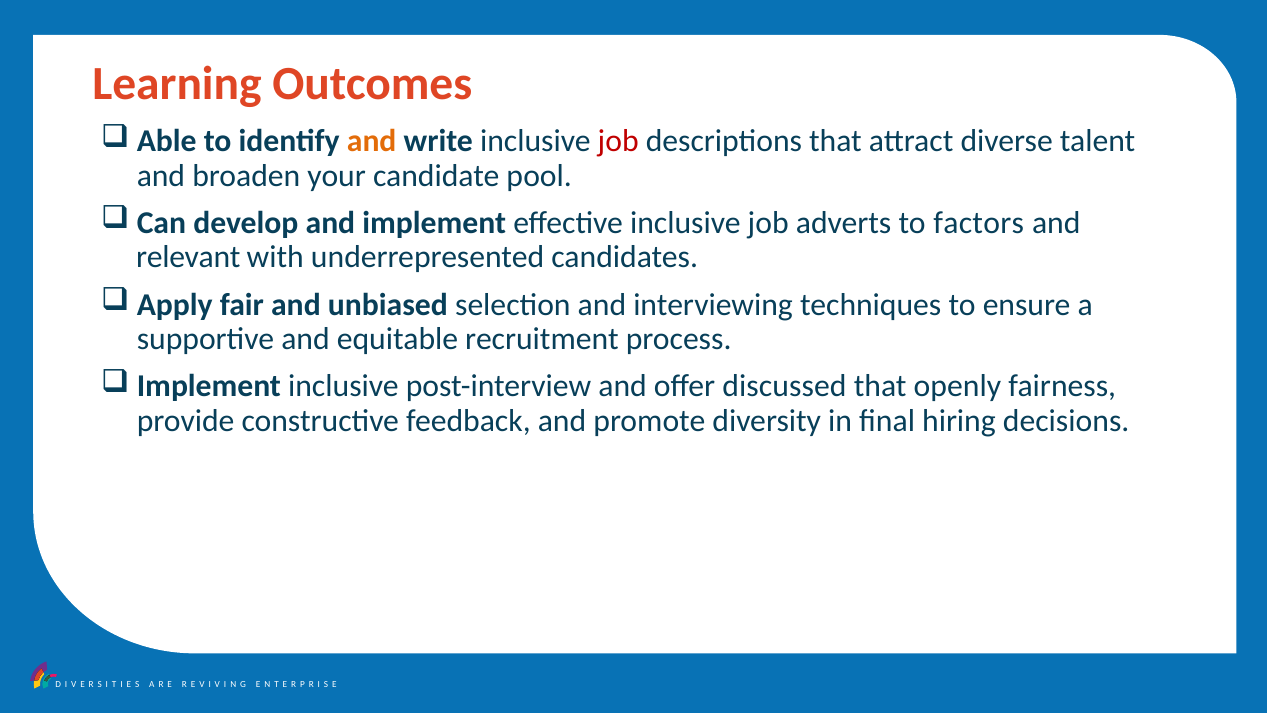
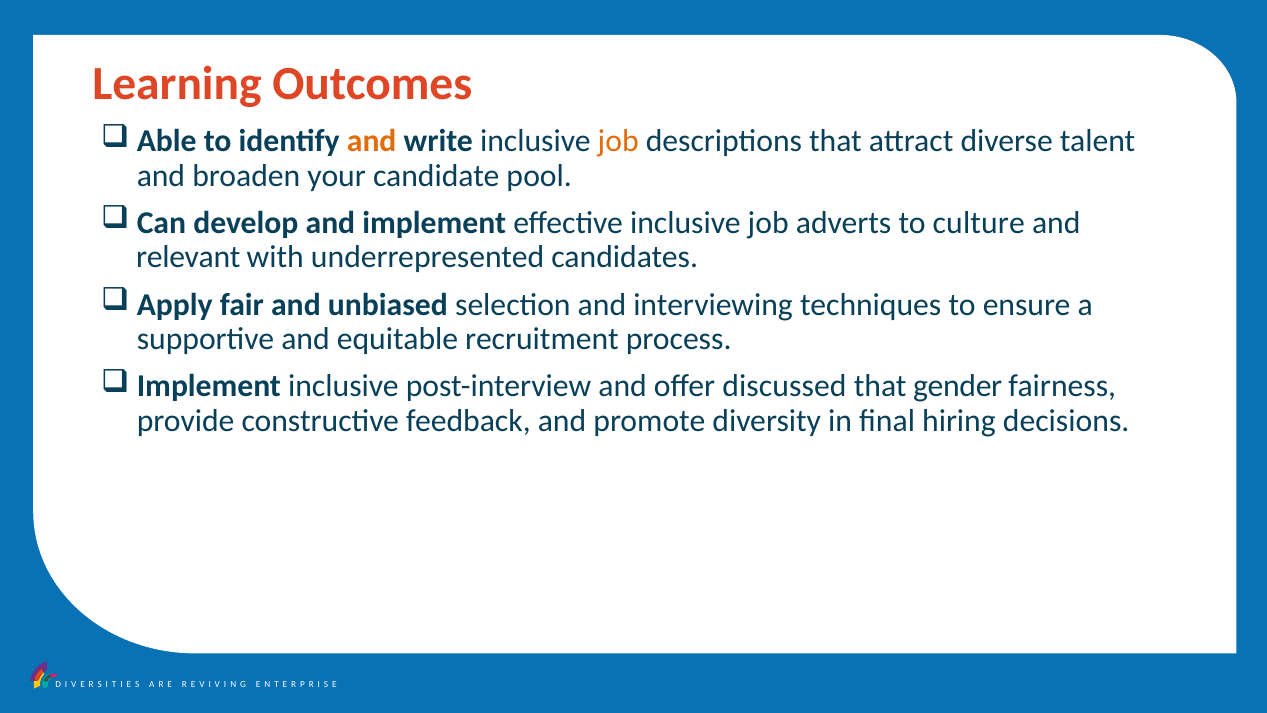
job at (618, 141) colour: red -> orange
factors: factors -> culture
openly: openly -> gender
